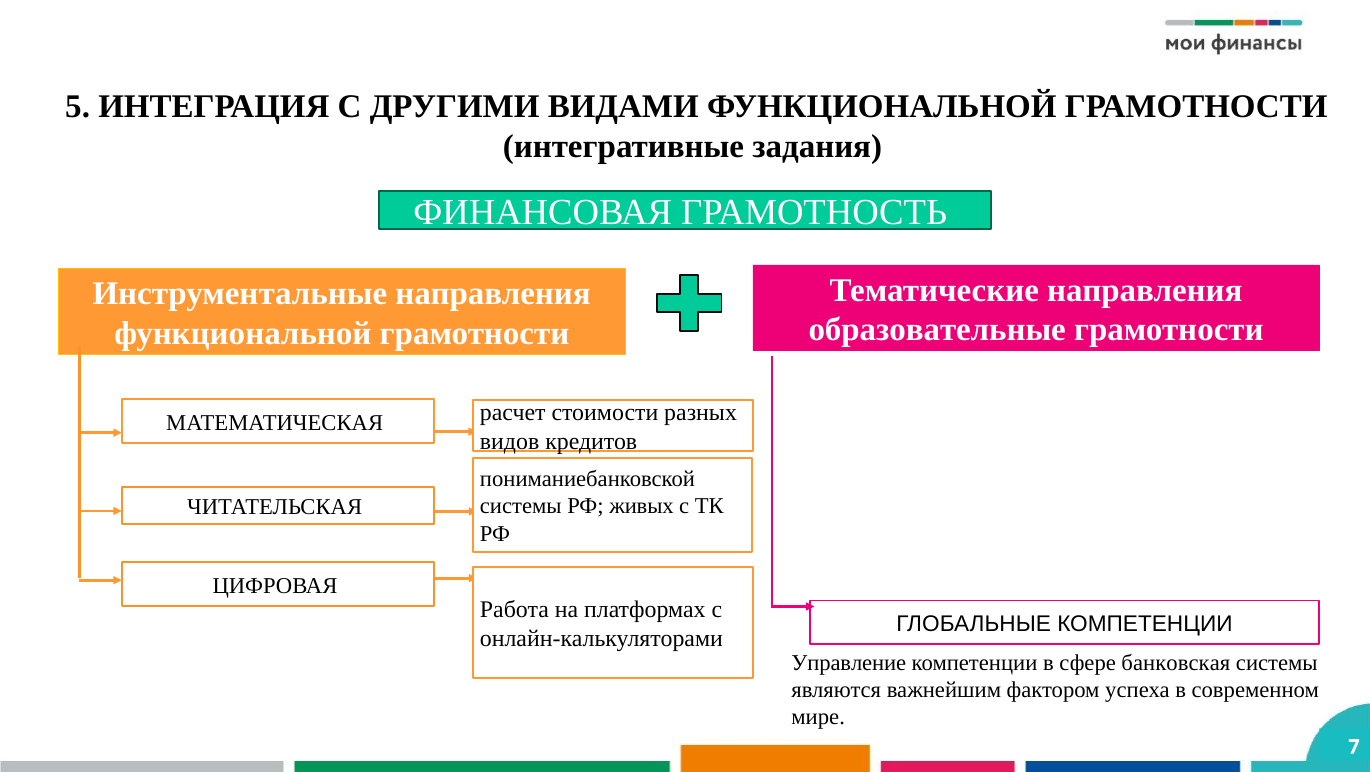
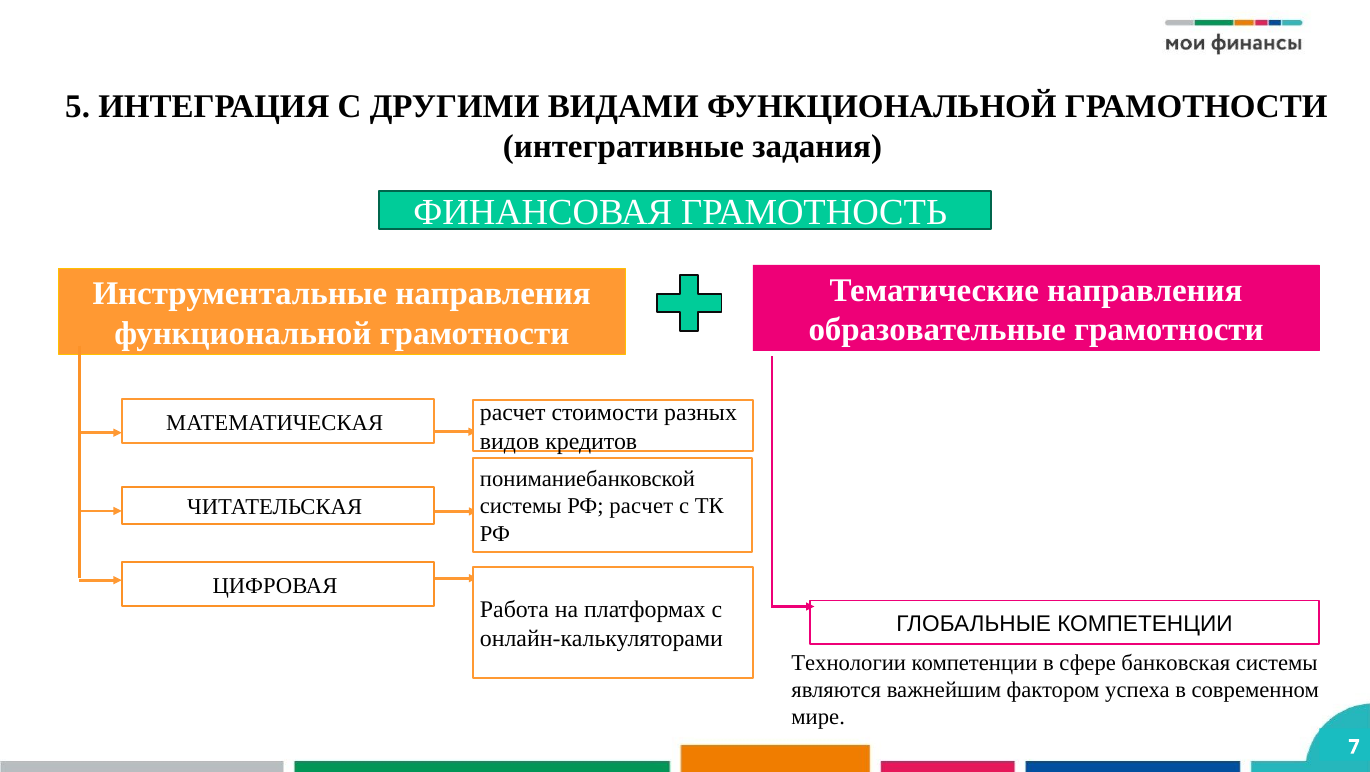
РФ живых: живых -> расчет
Управление: Управление -> Технологии
